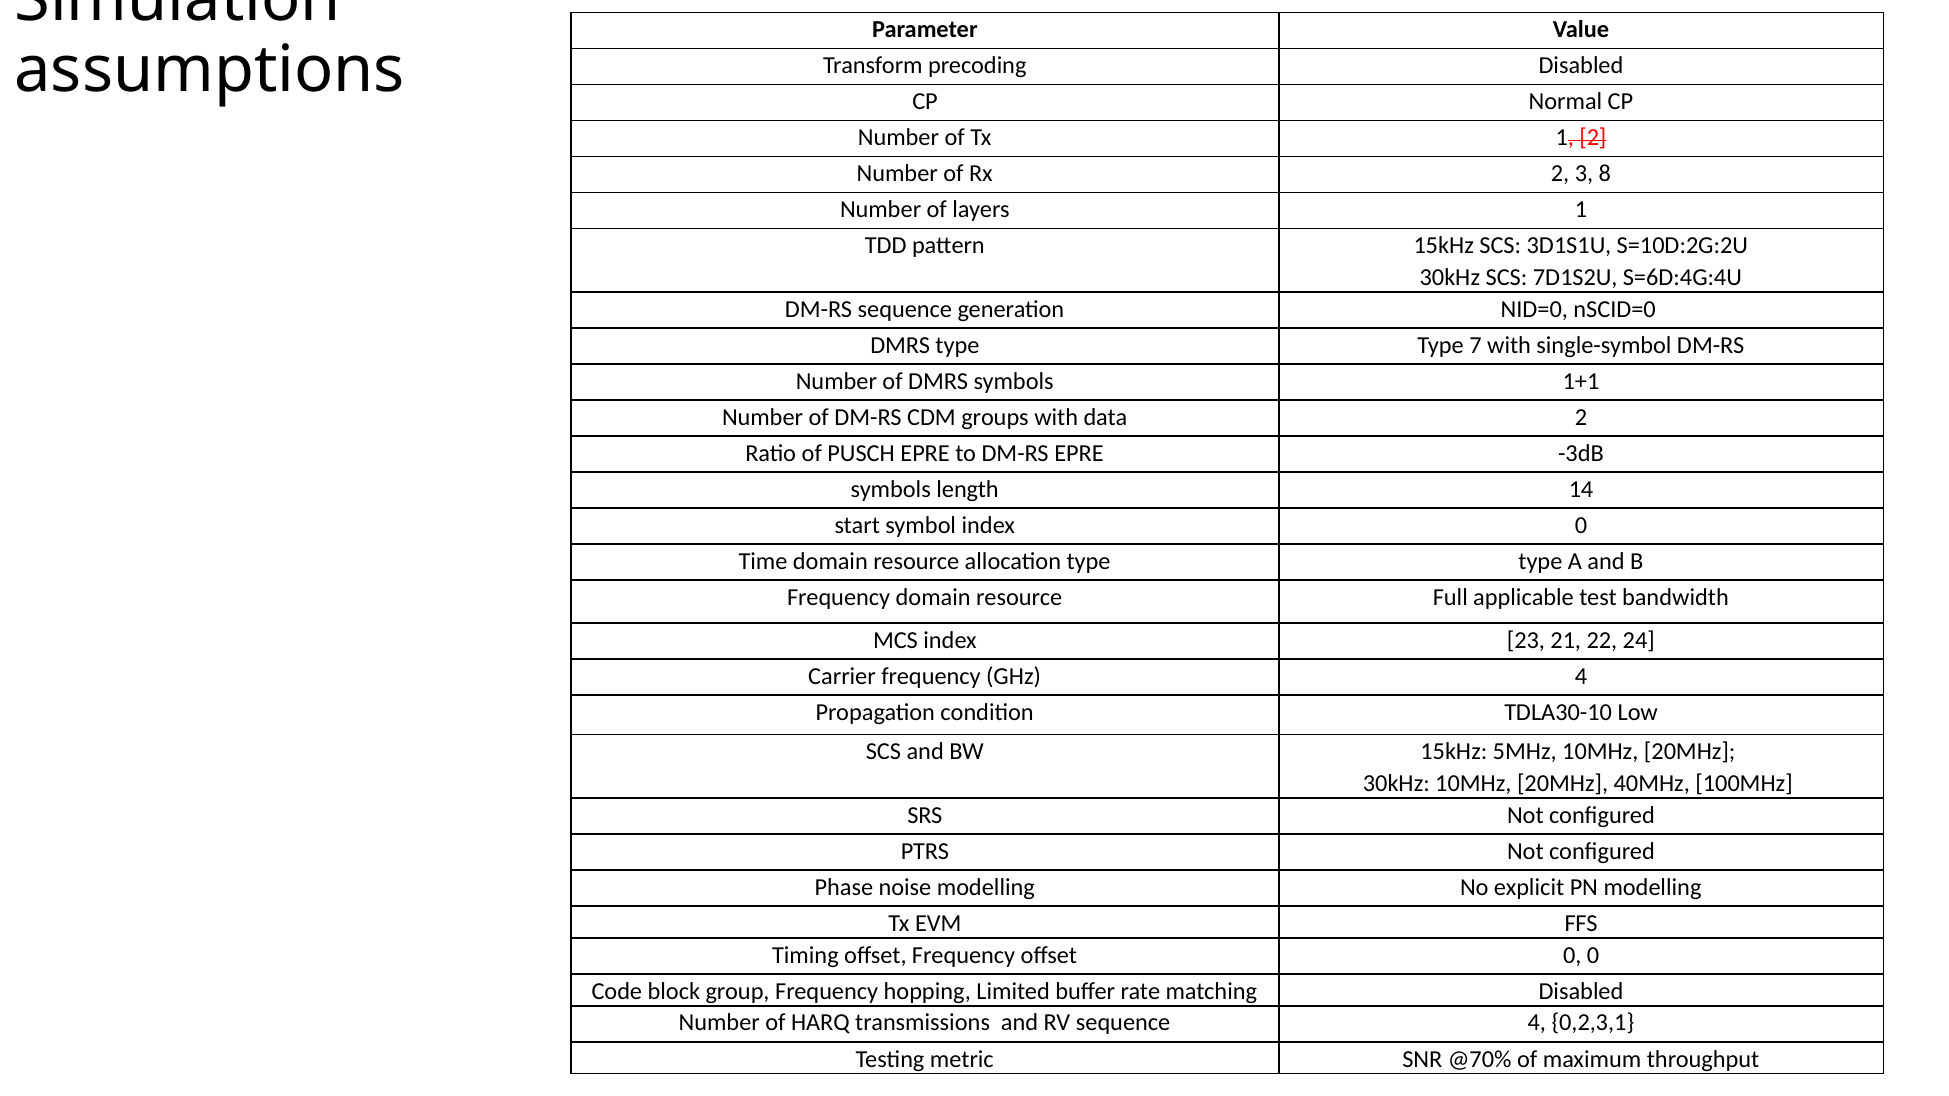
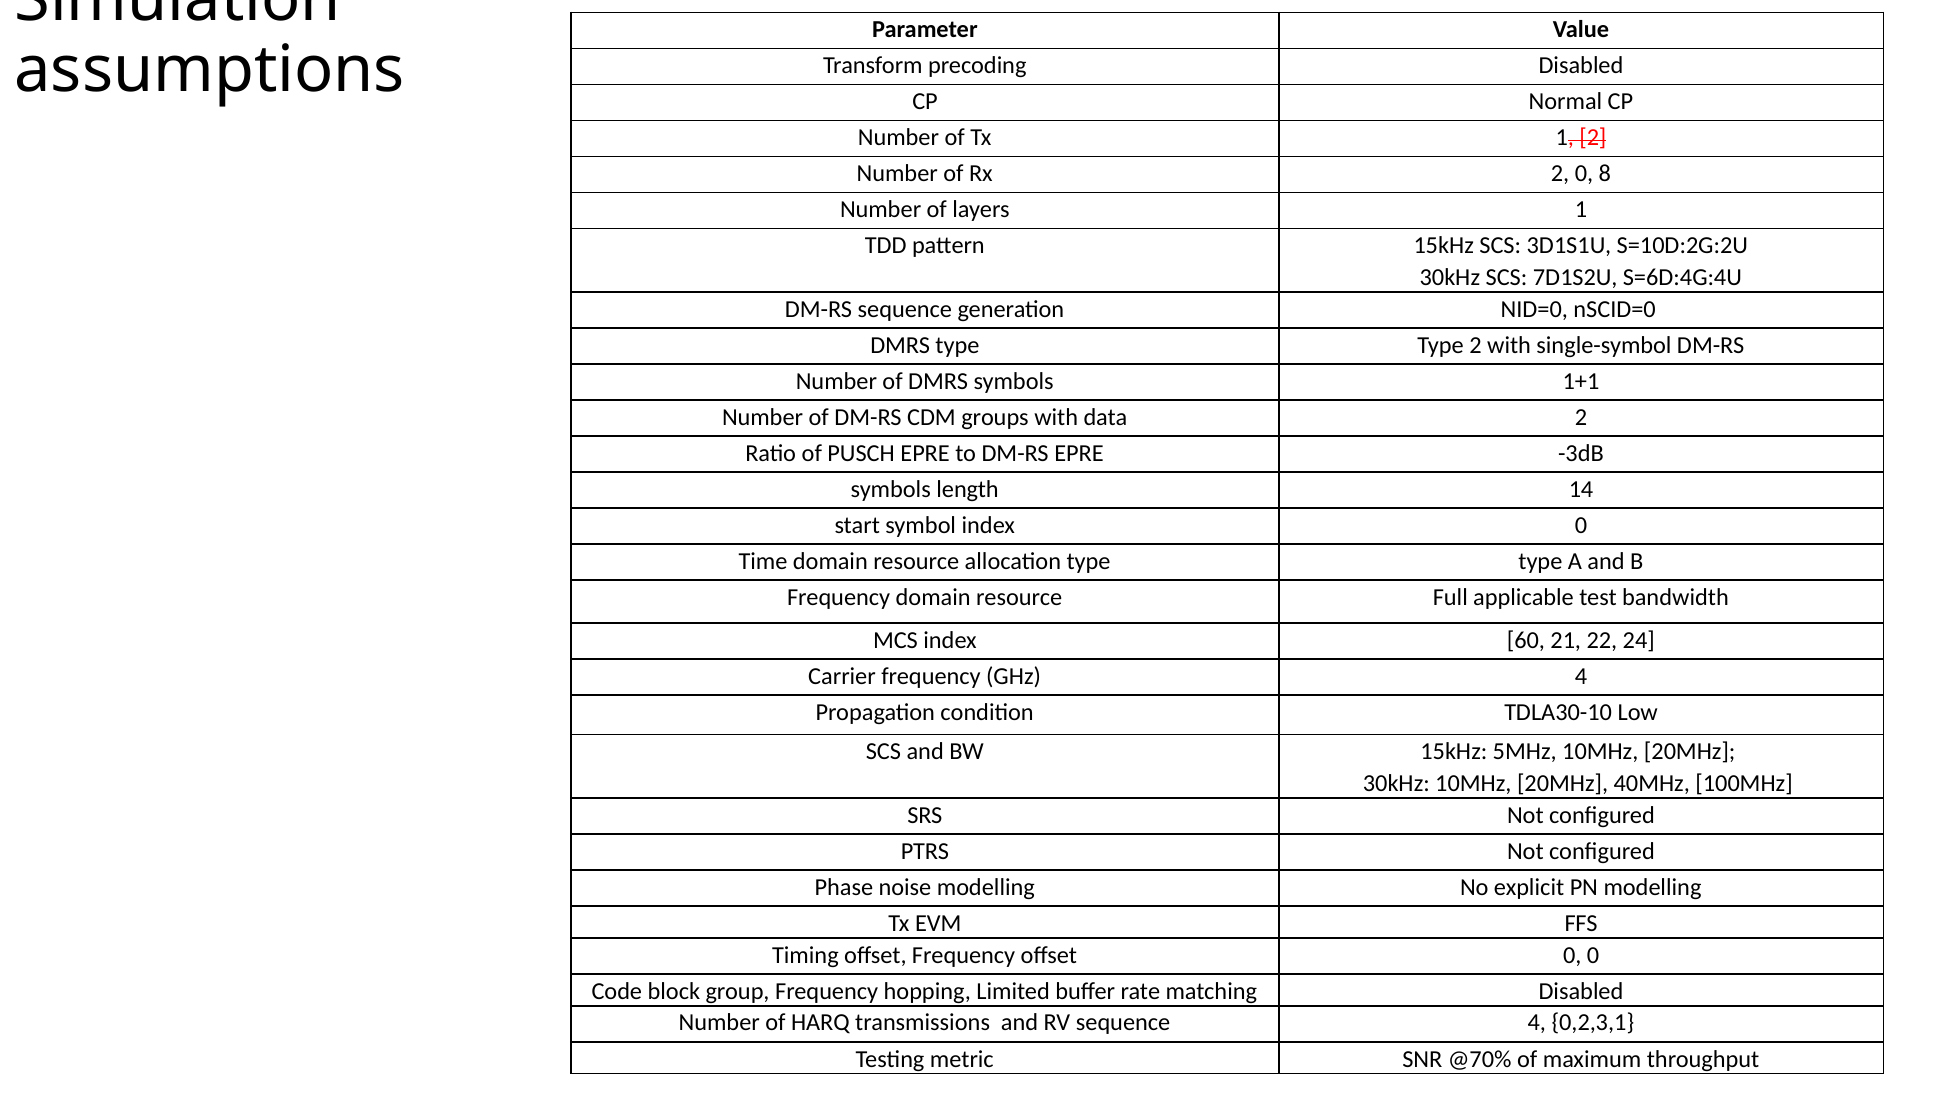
2 3: 3 -> 0
Type 7: 7 -> 2
23: 23 -> 60
